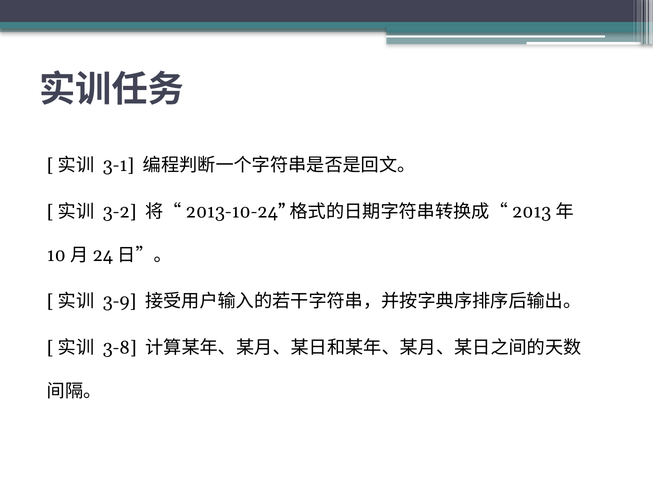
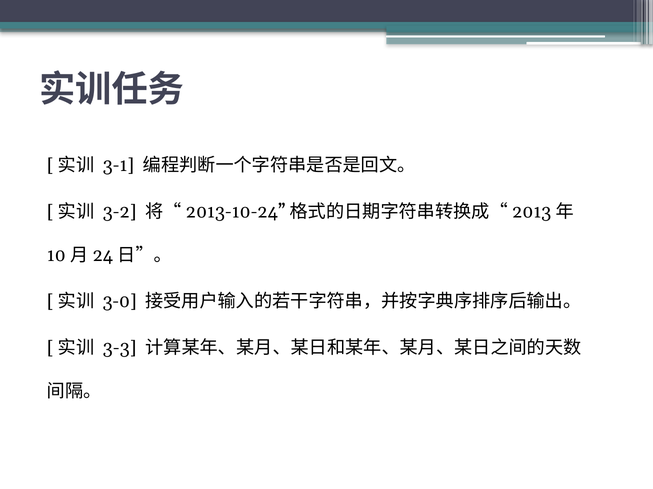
3-9: 3-9 -> 3-0
3-8: 3-8 -> 3-3
